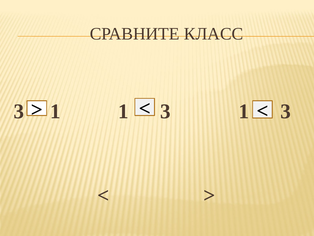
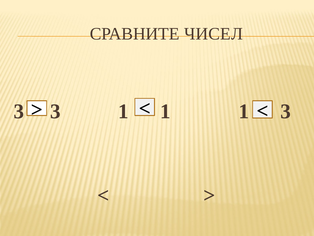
КЛАСС: КЛАСС -> ЧИСЕЛ
1 at (55, 111): 1 -> 3
3 at (165, 111): 3 -> 1
